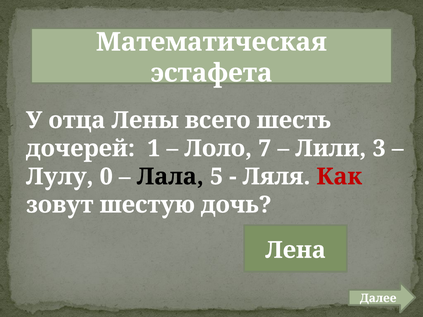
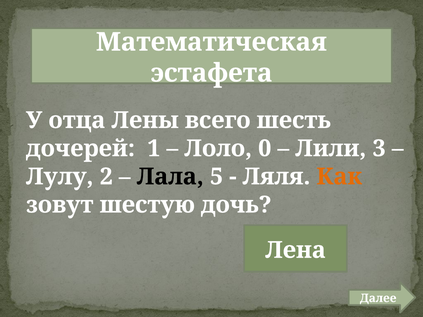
7: 7 -> 0
0: 0 -> 2
Как colour: red -> orange
